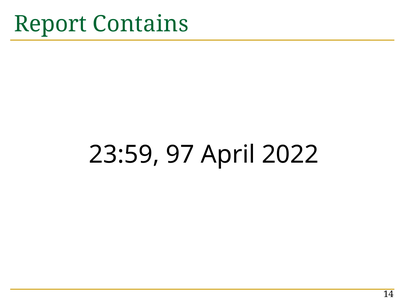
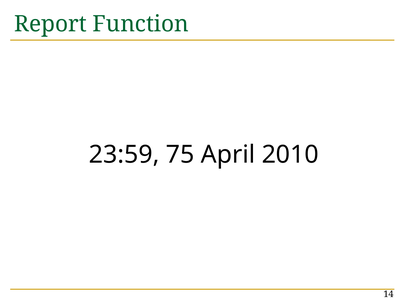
Contains: Contains -> Function
97: 97 -> 75
2022: 2022 -> 2010
